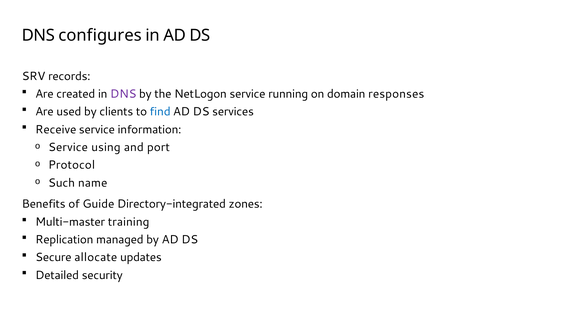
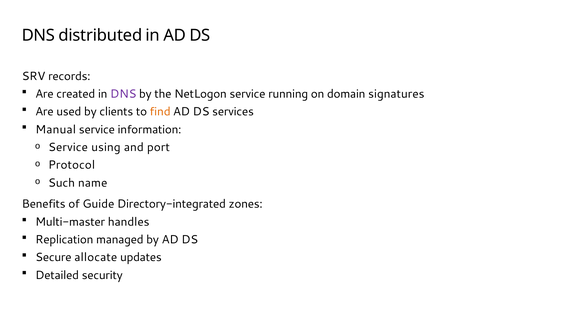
configures: configures -> distributed
responses: responses -> signatures
find colour: blue -> orange
Receive: Receive -> Manual
training: training -> handles
